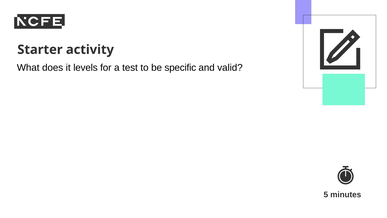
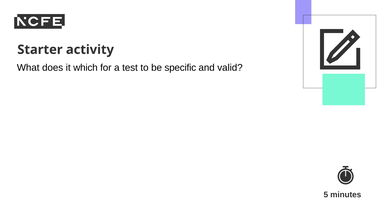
levels: levels -> which
